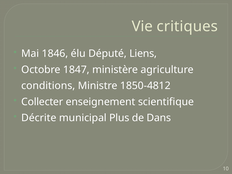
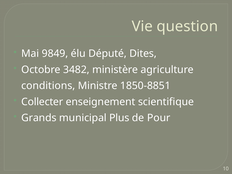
critiques: critiques -> question
1846: 1846 -> 9849
Liens: Liens -> Dites
1847: 1847 -> 3482
1850-4812: 1850-4812 -> 1850-8851
Décrite: Décrite -> Grands
Dans: Dans -> Pour
